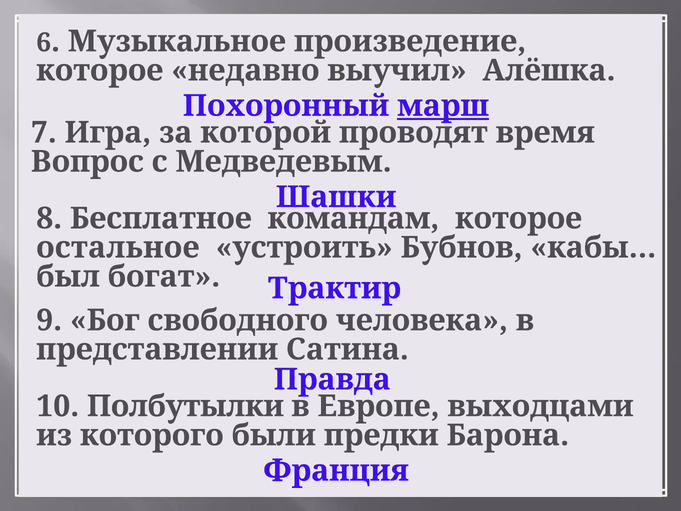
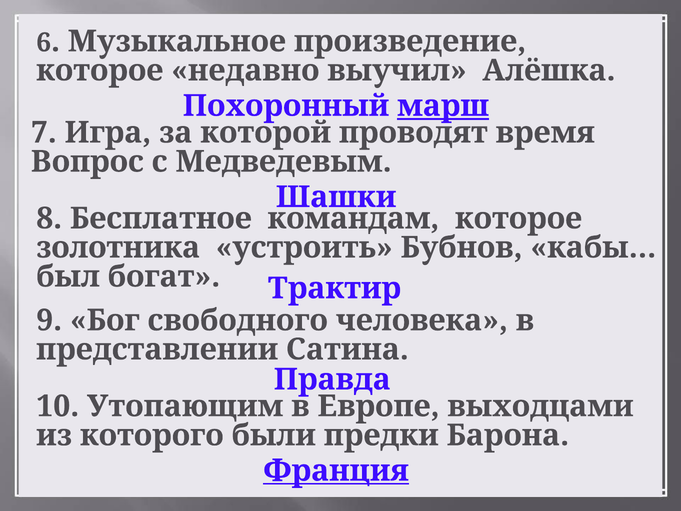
остальное: остальное -> золотника
Полбутылки: Полбутылки -> Утопающим
Франция underline: none -> present
